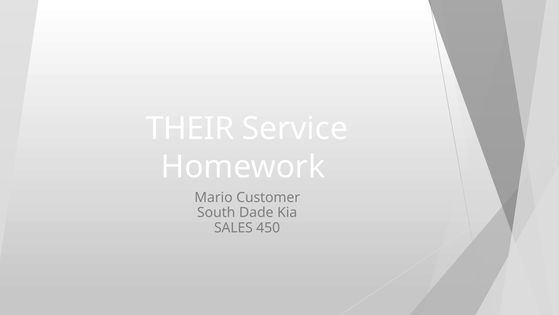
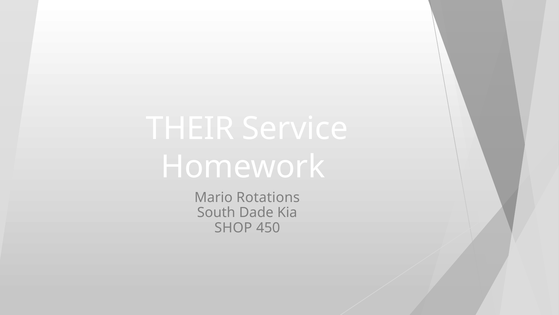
Customer: Customer -> Rotations
SALES: SALES -> SHOP
